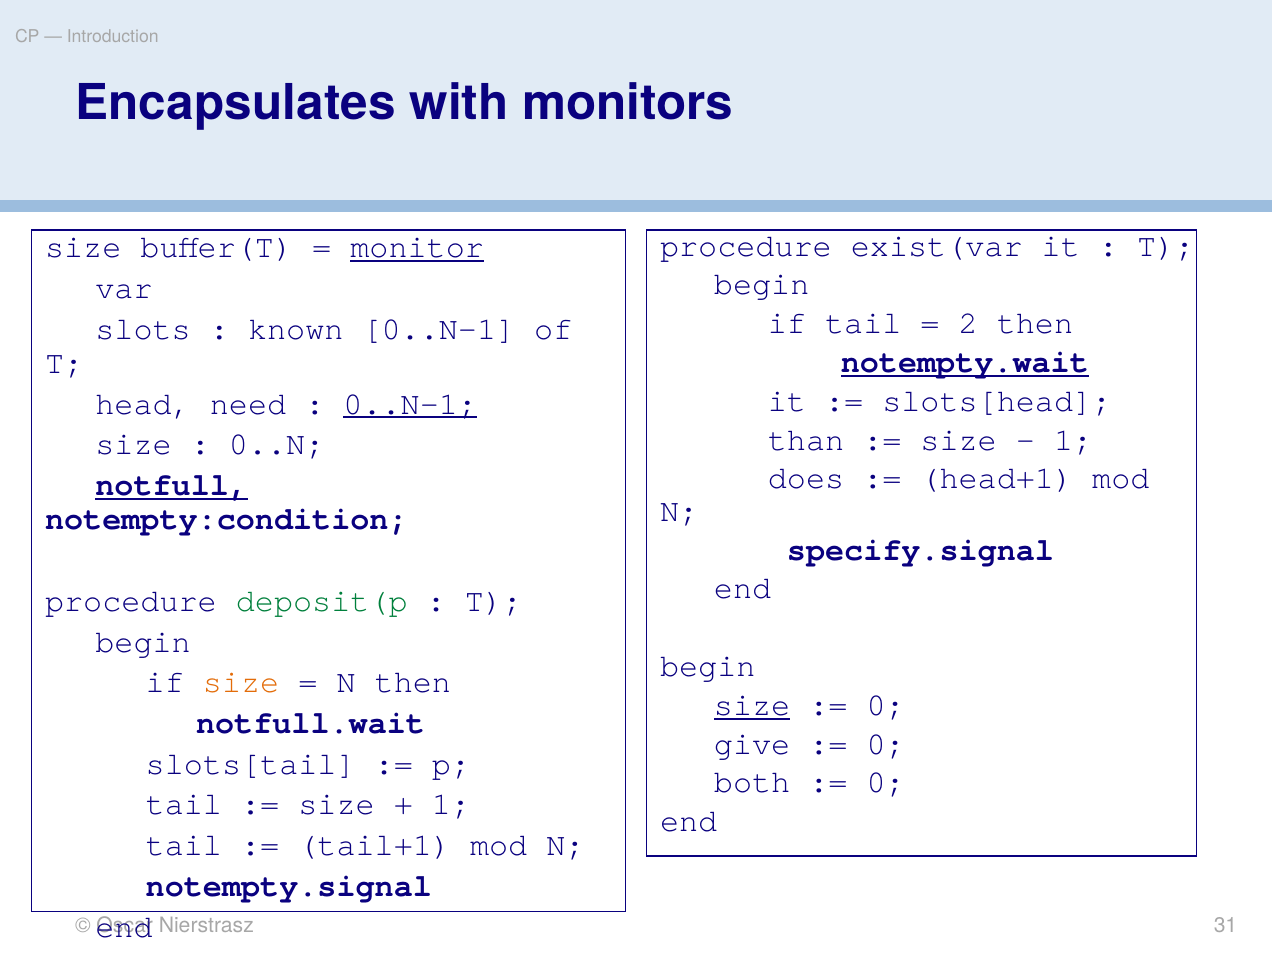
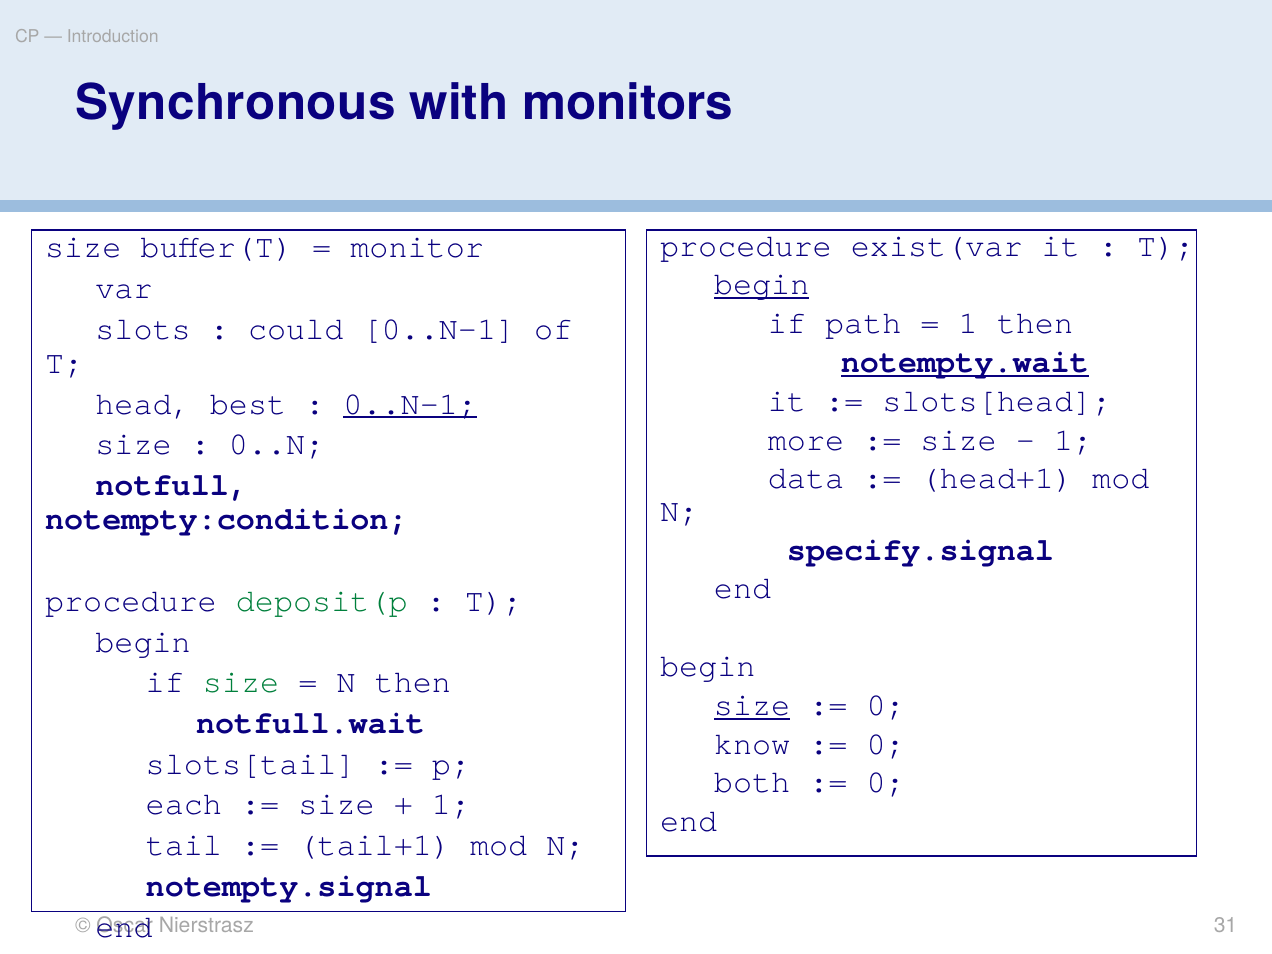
Encapsulates: Encapsulates -> Synchronous
monitor underline: present -> none
begin at (762, 284) underline: none -> present
if tail: tail -> path
2 at (968, 323): 2 -> 1
known: known -> could
need: need -> best
than: than -> more
does: does -> data
notfull underline: present -> none
size at (241, 682) colour: orange -> green
give: give -> know
tail at (184, 804): tail -> each
